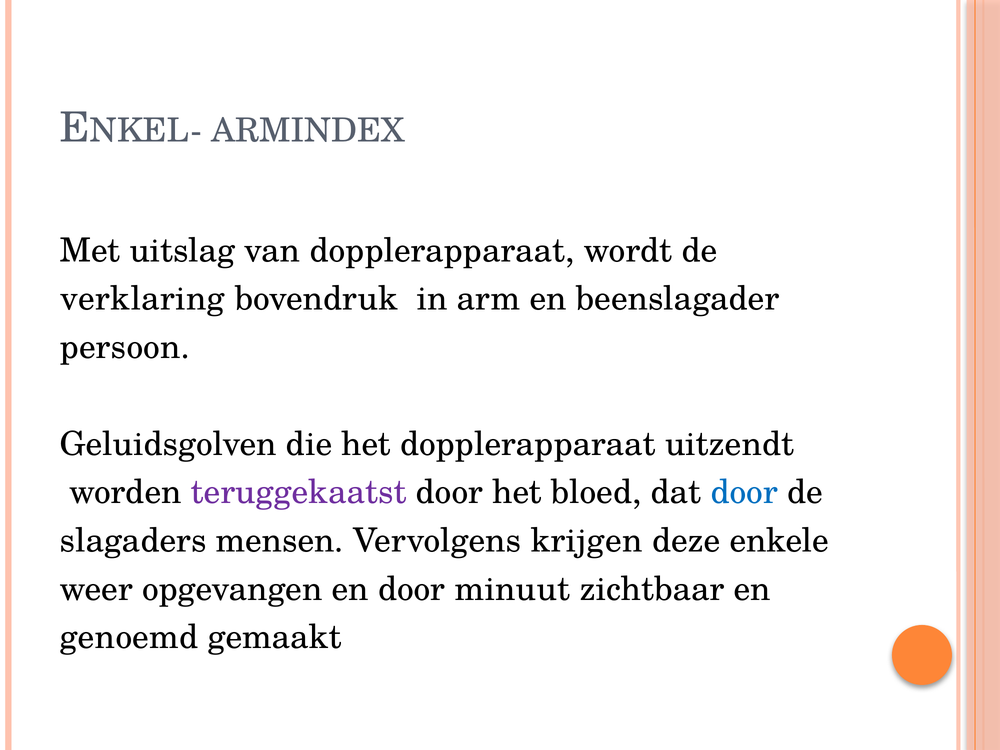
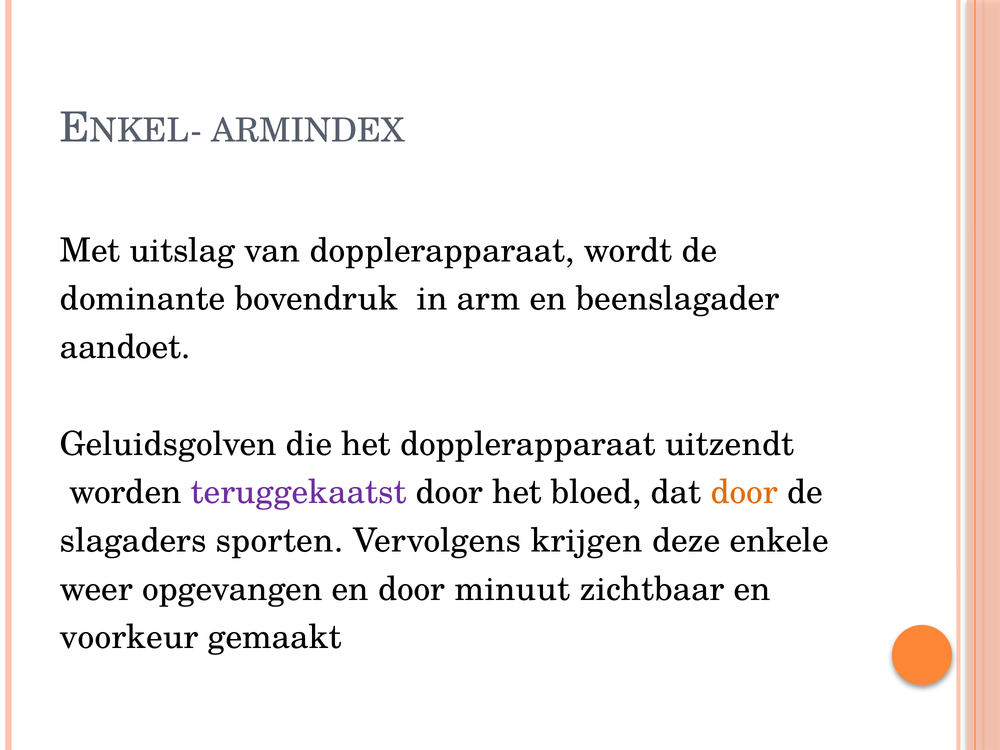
verklaring: verklaring -> dominante
persoon: persoon -> aandoet
door at (744, 492) colour: blue -> orange
mensen: mensen -> sporten
genoemd: genoemd -> voorkeur
